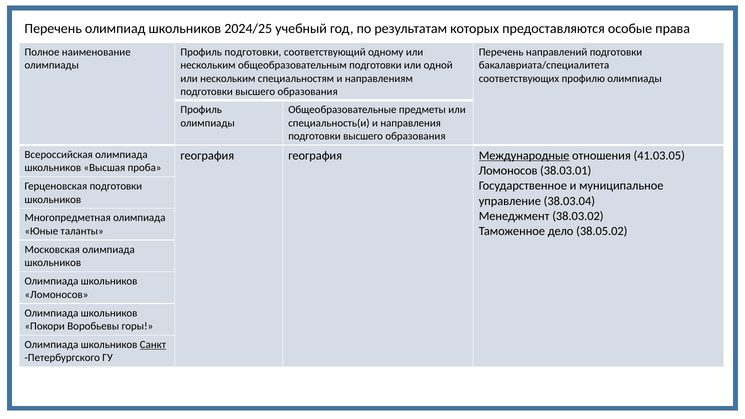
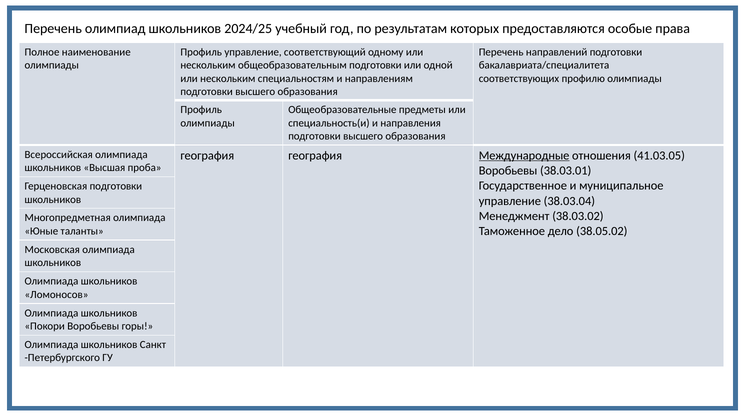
Профиль подготовки: подготовки -> управление
Ломоносов at (508, 171): Ломоносов -> Воробьевы
Санкт underline: present -> none
